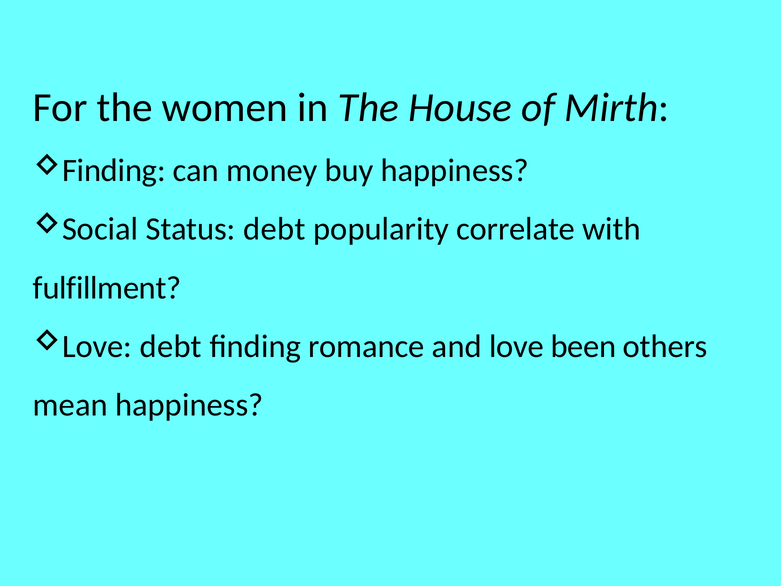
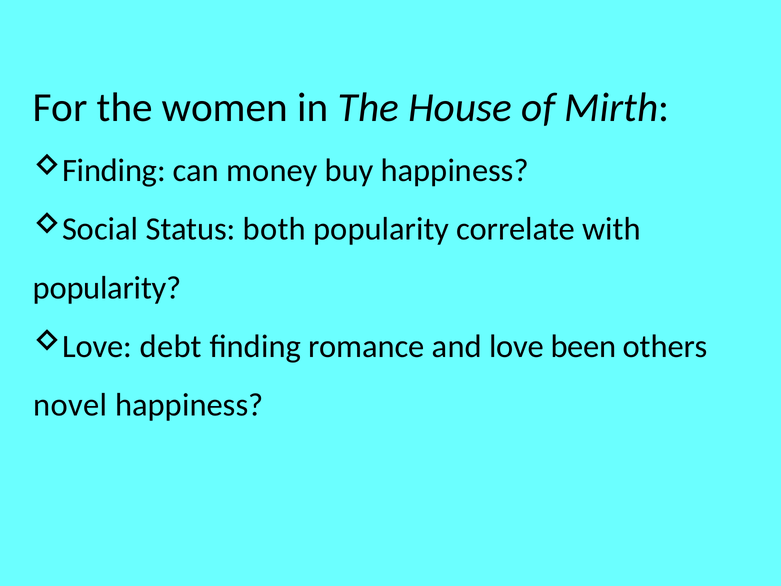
Status debt: debt -> both
fulfillment at (107, 288): fulfillment -> popularity
mean: mean -> novel
